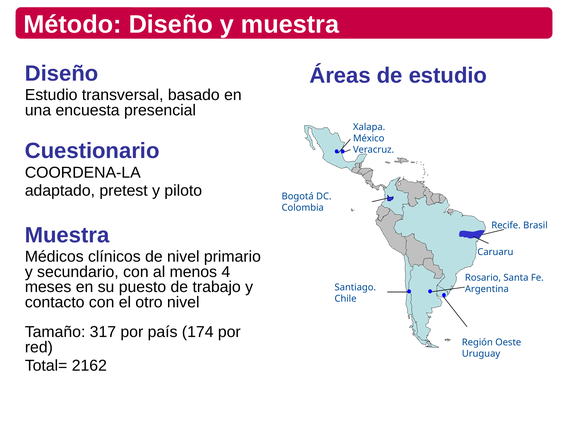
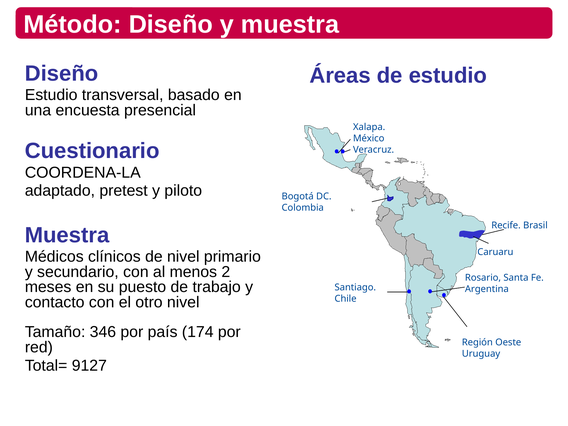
4: 4 -> 2
317: 317 -> 346
2162: 2162 -> 9127
